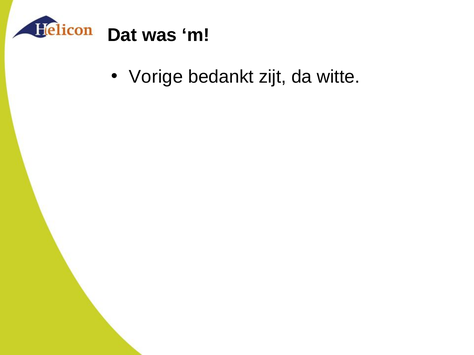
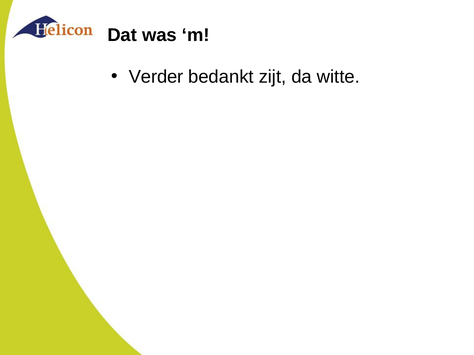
Vorige: Vorige -> Verder
